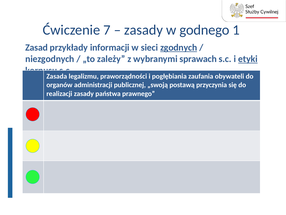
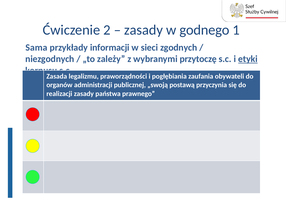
7: 7 -> 2
Zasad: Zasad -> Sama
zgodnych underline: present -> none
sprawach: sprawach -> przytoczę
